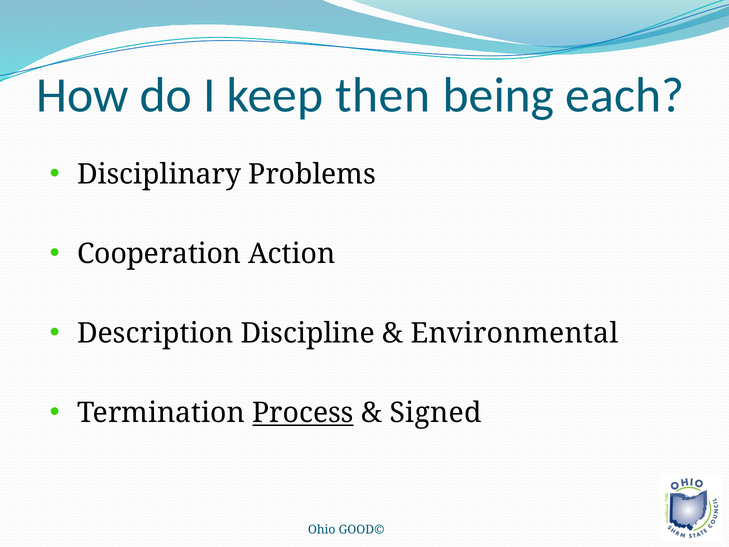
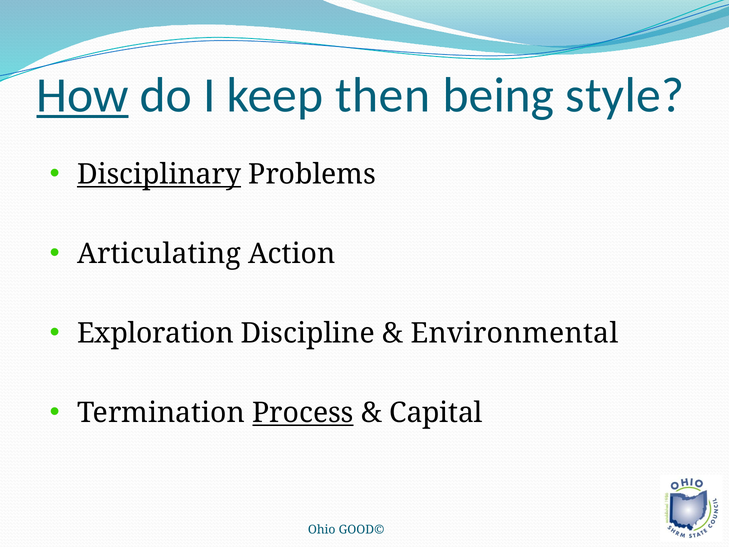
How underline: none -> present
each: each -> style
Disciplinary underline: none -> present
Cooperation: Cooperation -> Articulating
Description: Description -> Exploration
Signed: Signed -> Capital
